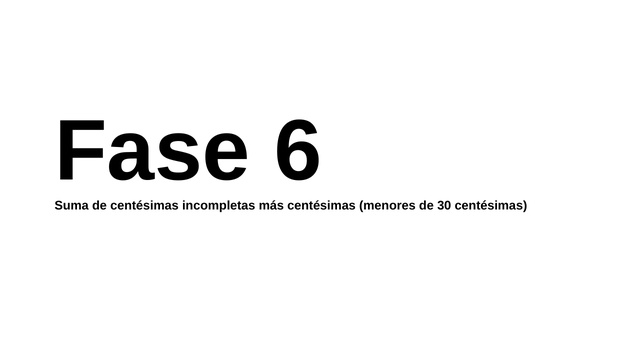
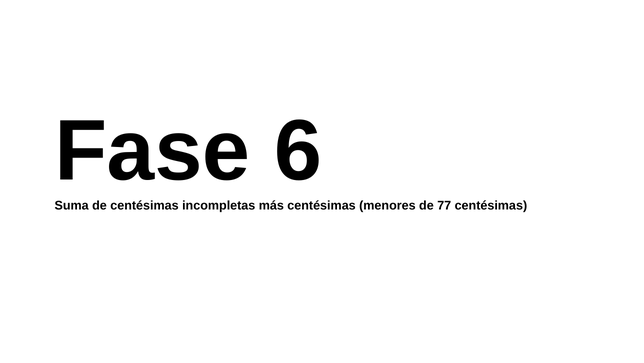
30: 30 -> 77
